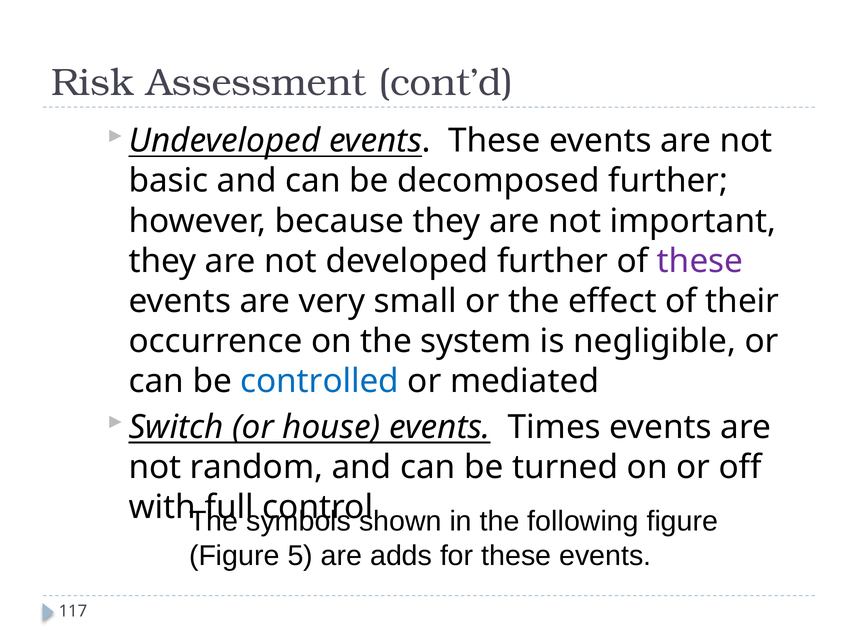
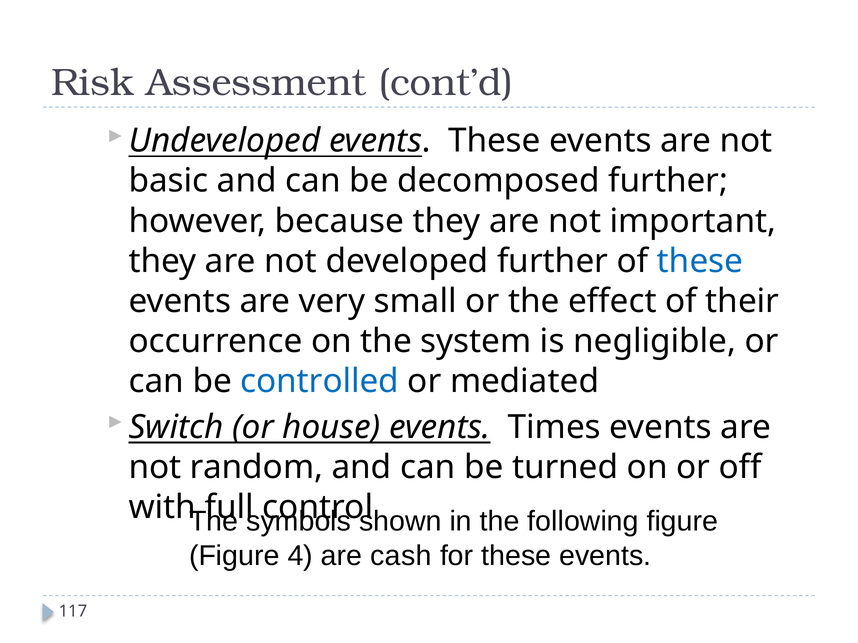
these at (700, 261) colour: purple -> blue
5: 5 -> 4
adds: adds -> cash
